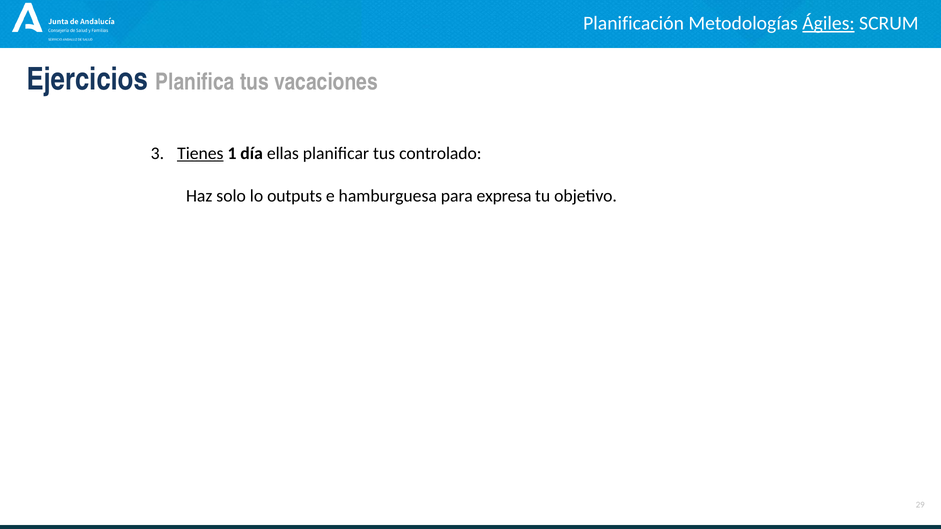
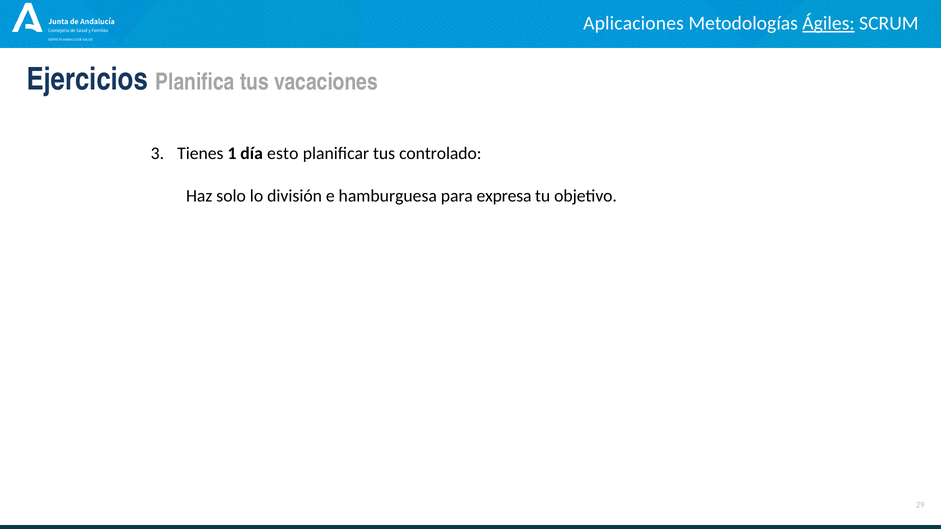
Planificación: Planificación -> Aplicaciones
Tienes underline: present -> none
ellas: ellas -> esto
outputs: outputs -> división
